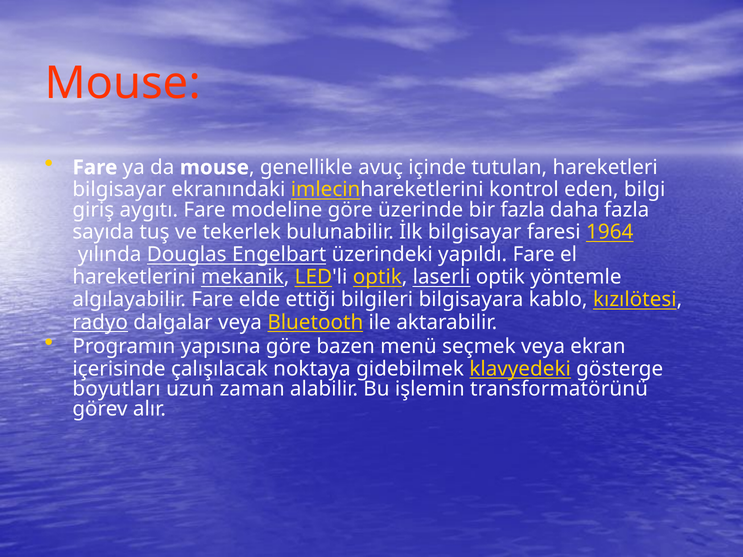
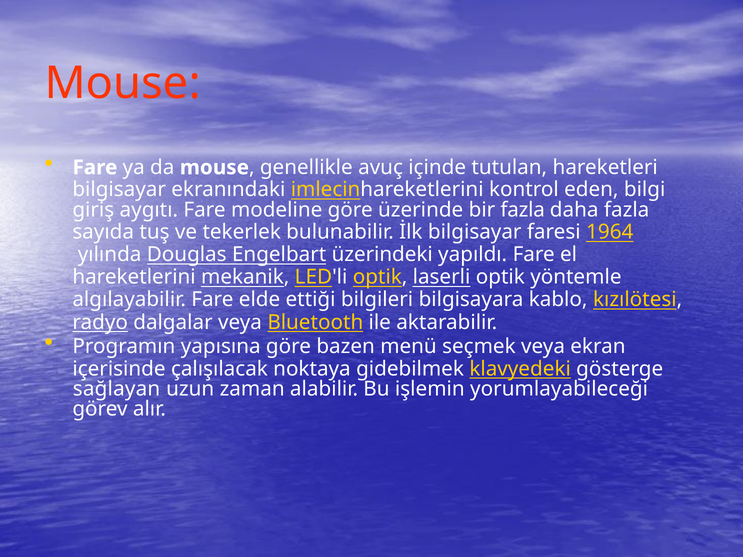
boyutları: boyutları -> sağlayan
transformatörünü: transformatörünü -> yorumlayabileceği
